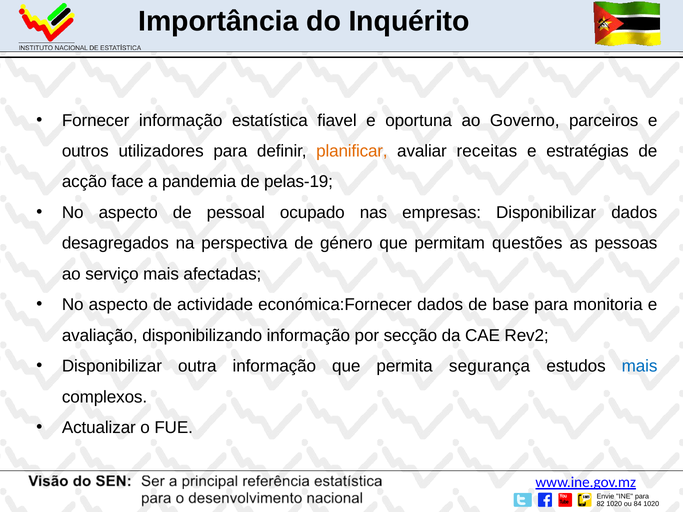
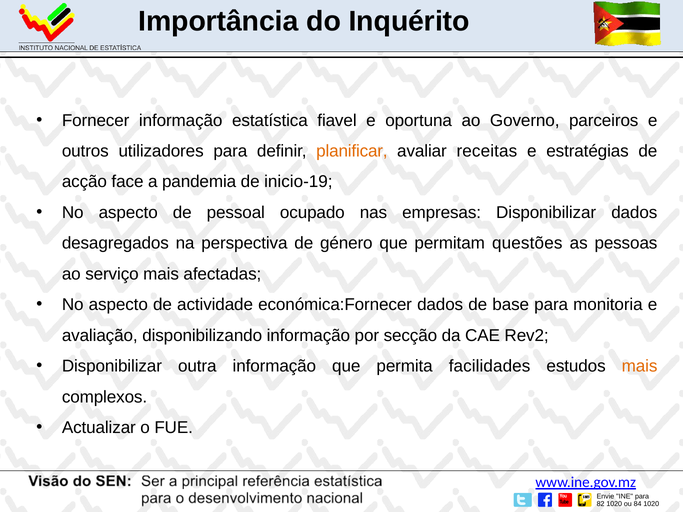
pelas-19: pelas-19 -> inicio-19
segurança: segurança -> facilidades
mais at (640, 366) colour: blue -> orange
